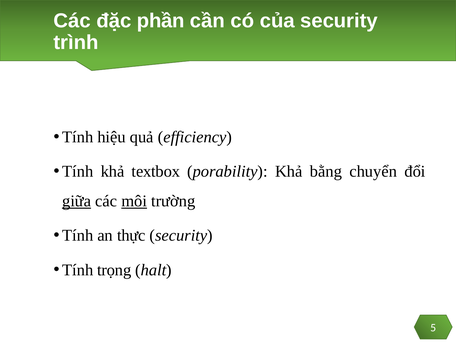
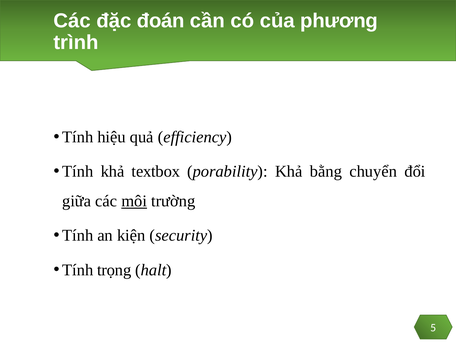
phần: phần -> đoán
của security: security -> phương
giữa underline: present -> none
thực: thực -> kiện
